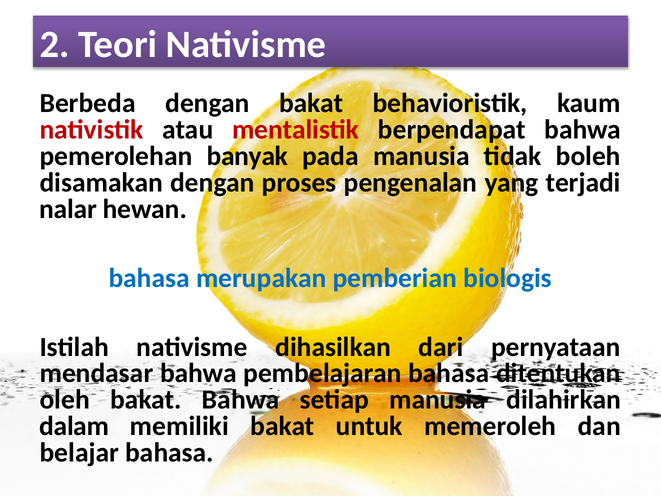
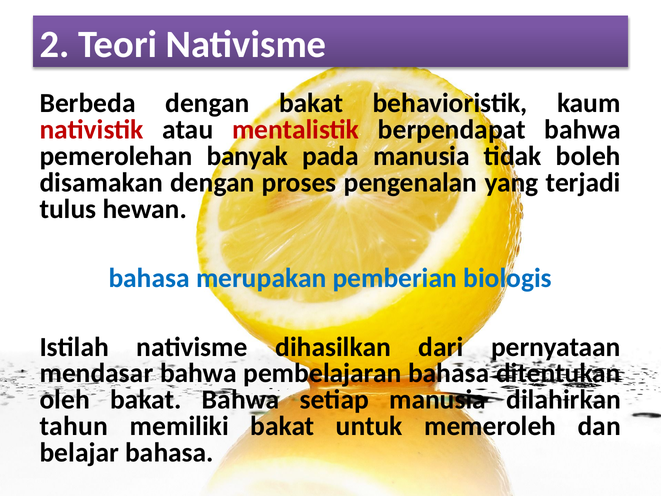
nalar: nalar -> tulus
dalam: dalam -> tahun
